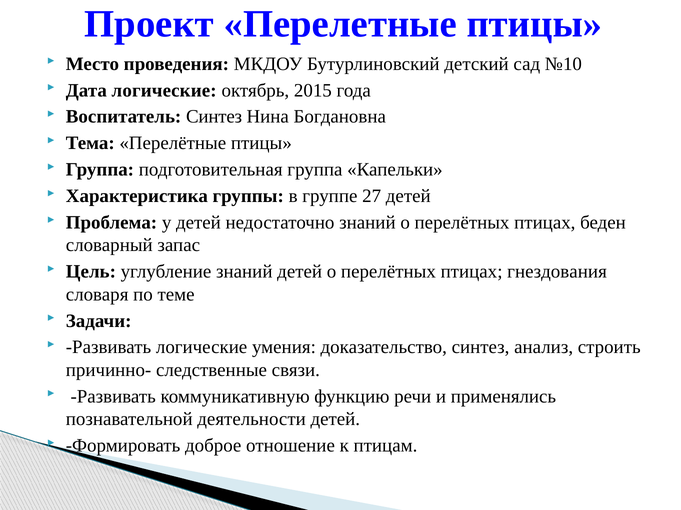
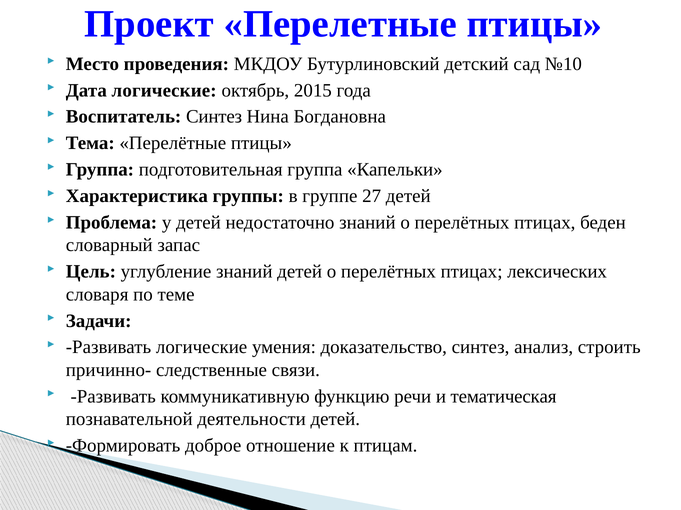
гнездования: гнездования -> лексических
применялись: применялись -> тематическая
